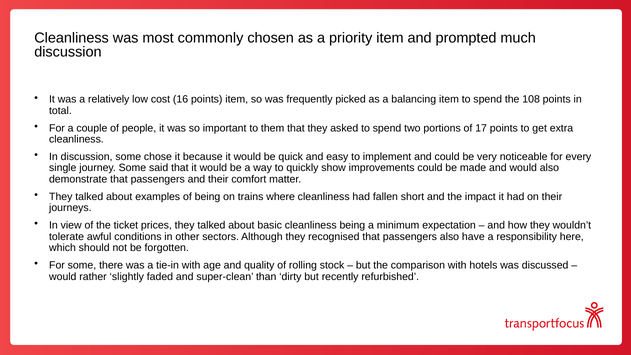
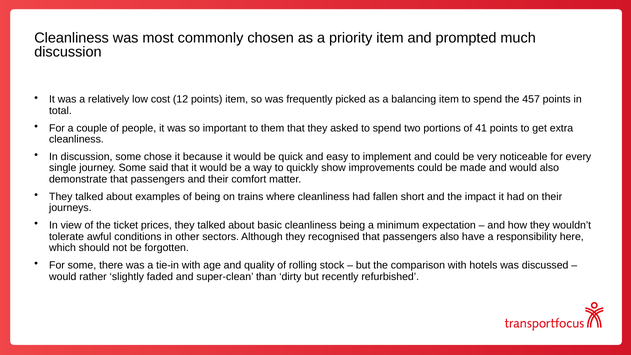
16: 16 -> 12
108: 108 -> 457
17: 17 -> 41
